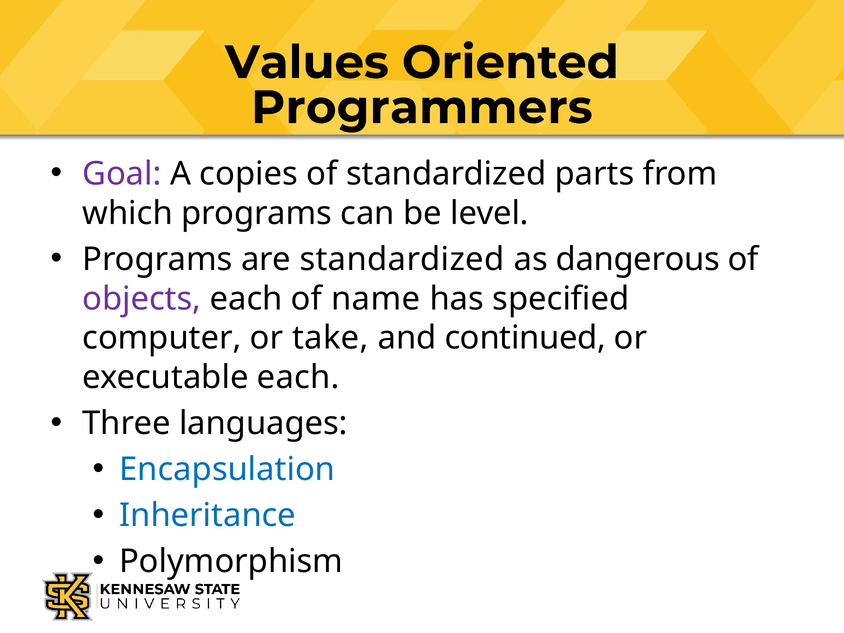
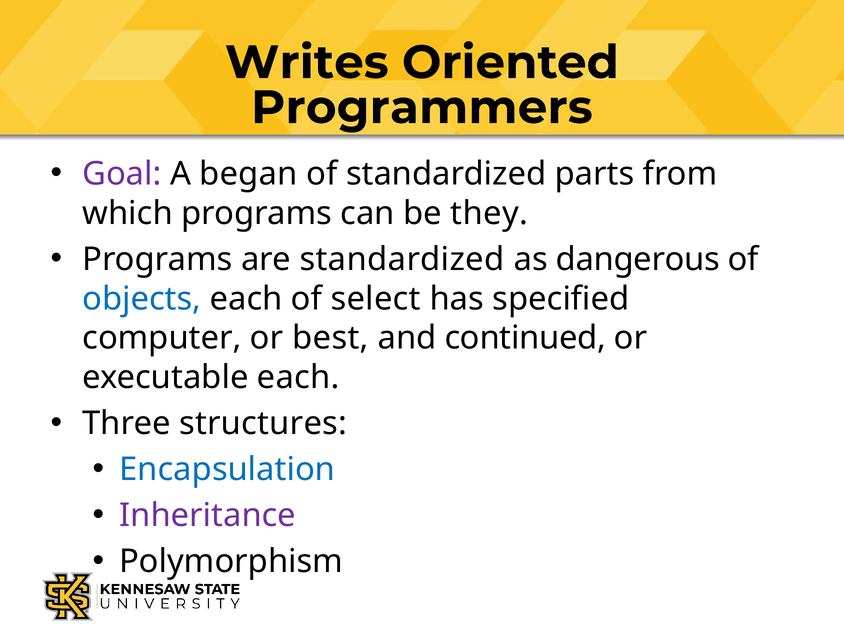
Values: Values -> Writes
copies: copies -> began
level: level -> they
objects colour: purple -> blue
name: name -> select
take: take -> best
languages: languages -> structures
Inheritance colour: blue -> purple
